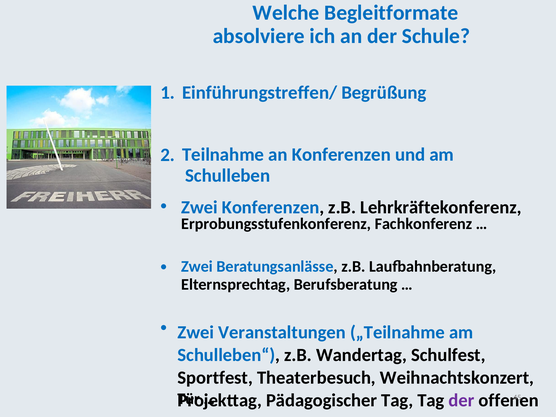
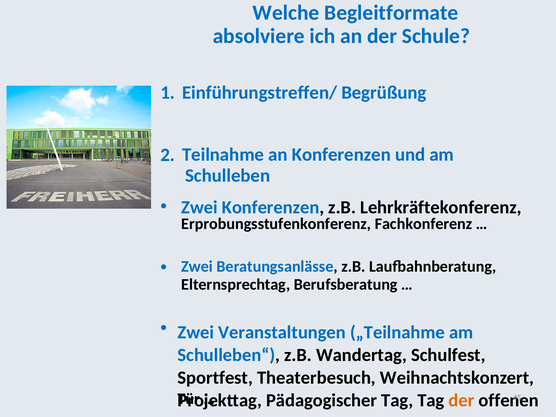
der at (462, 400) colour: purple -> orange
